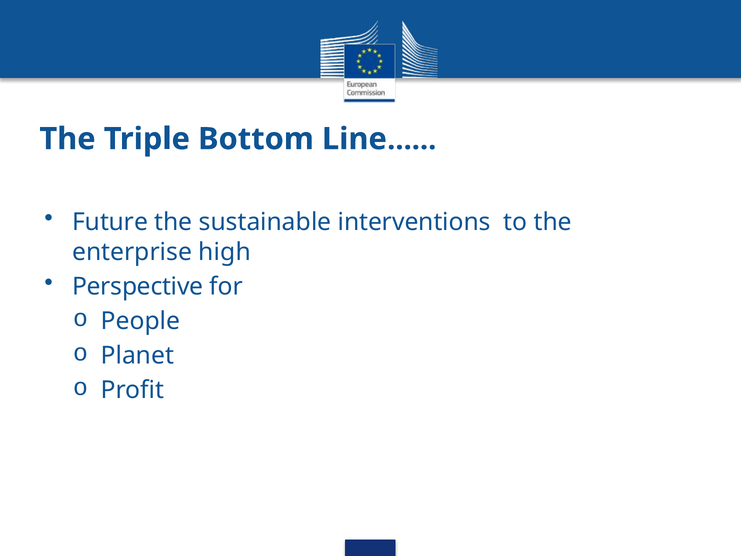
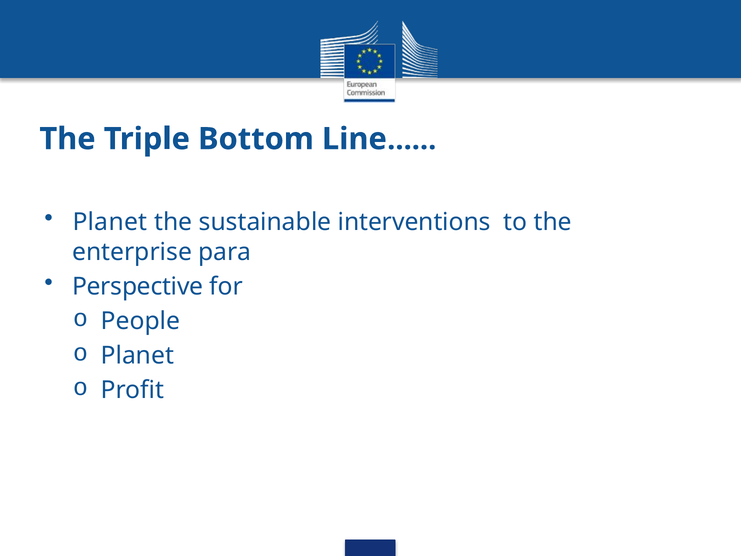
Future at (110, 222): Future -> Planet
high: high -> para
